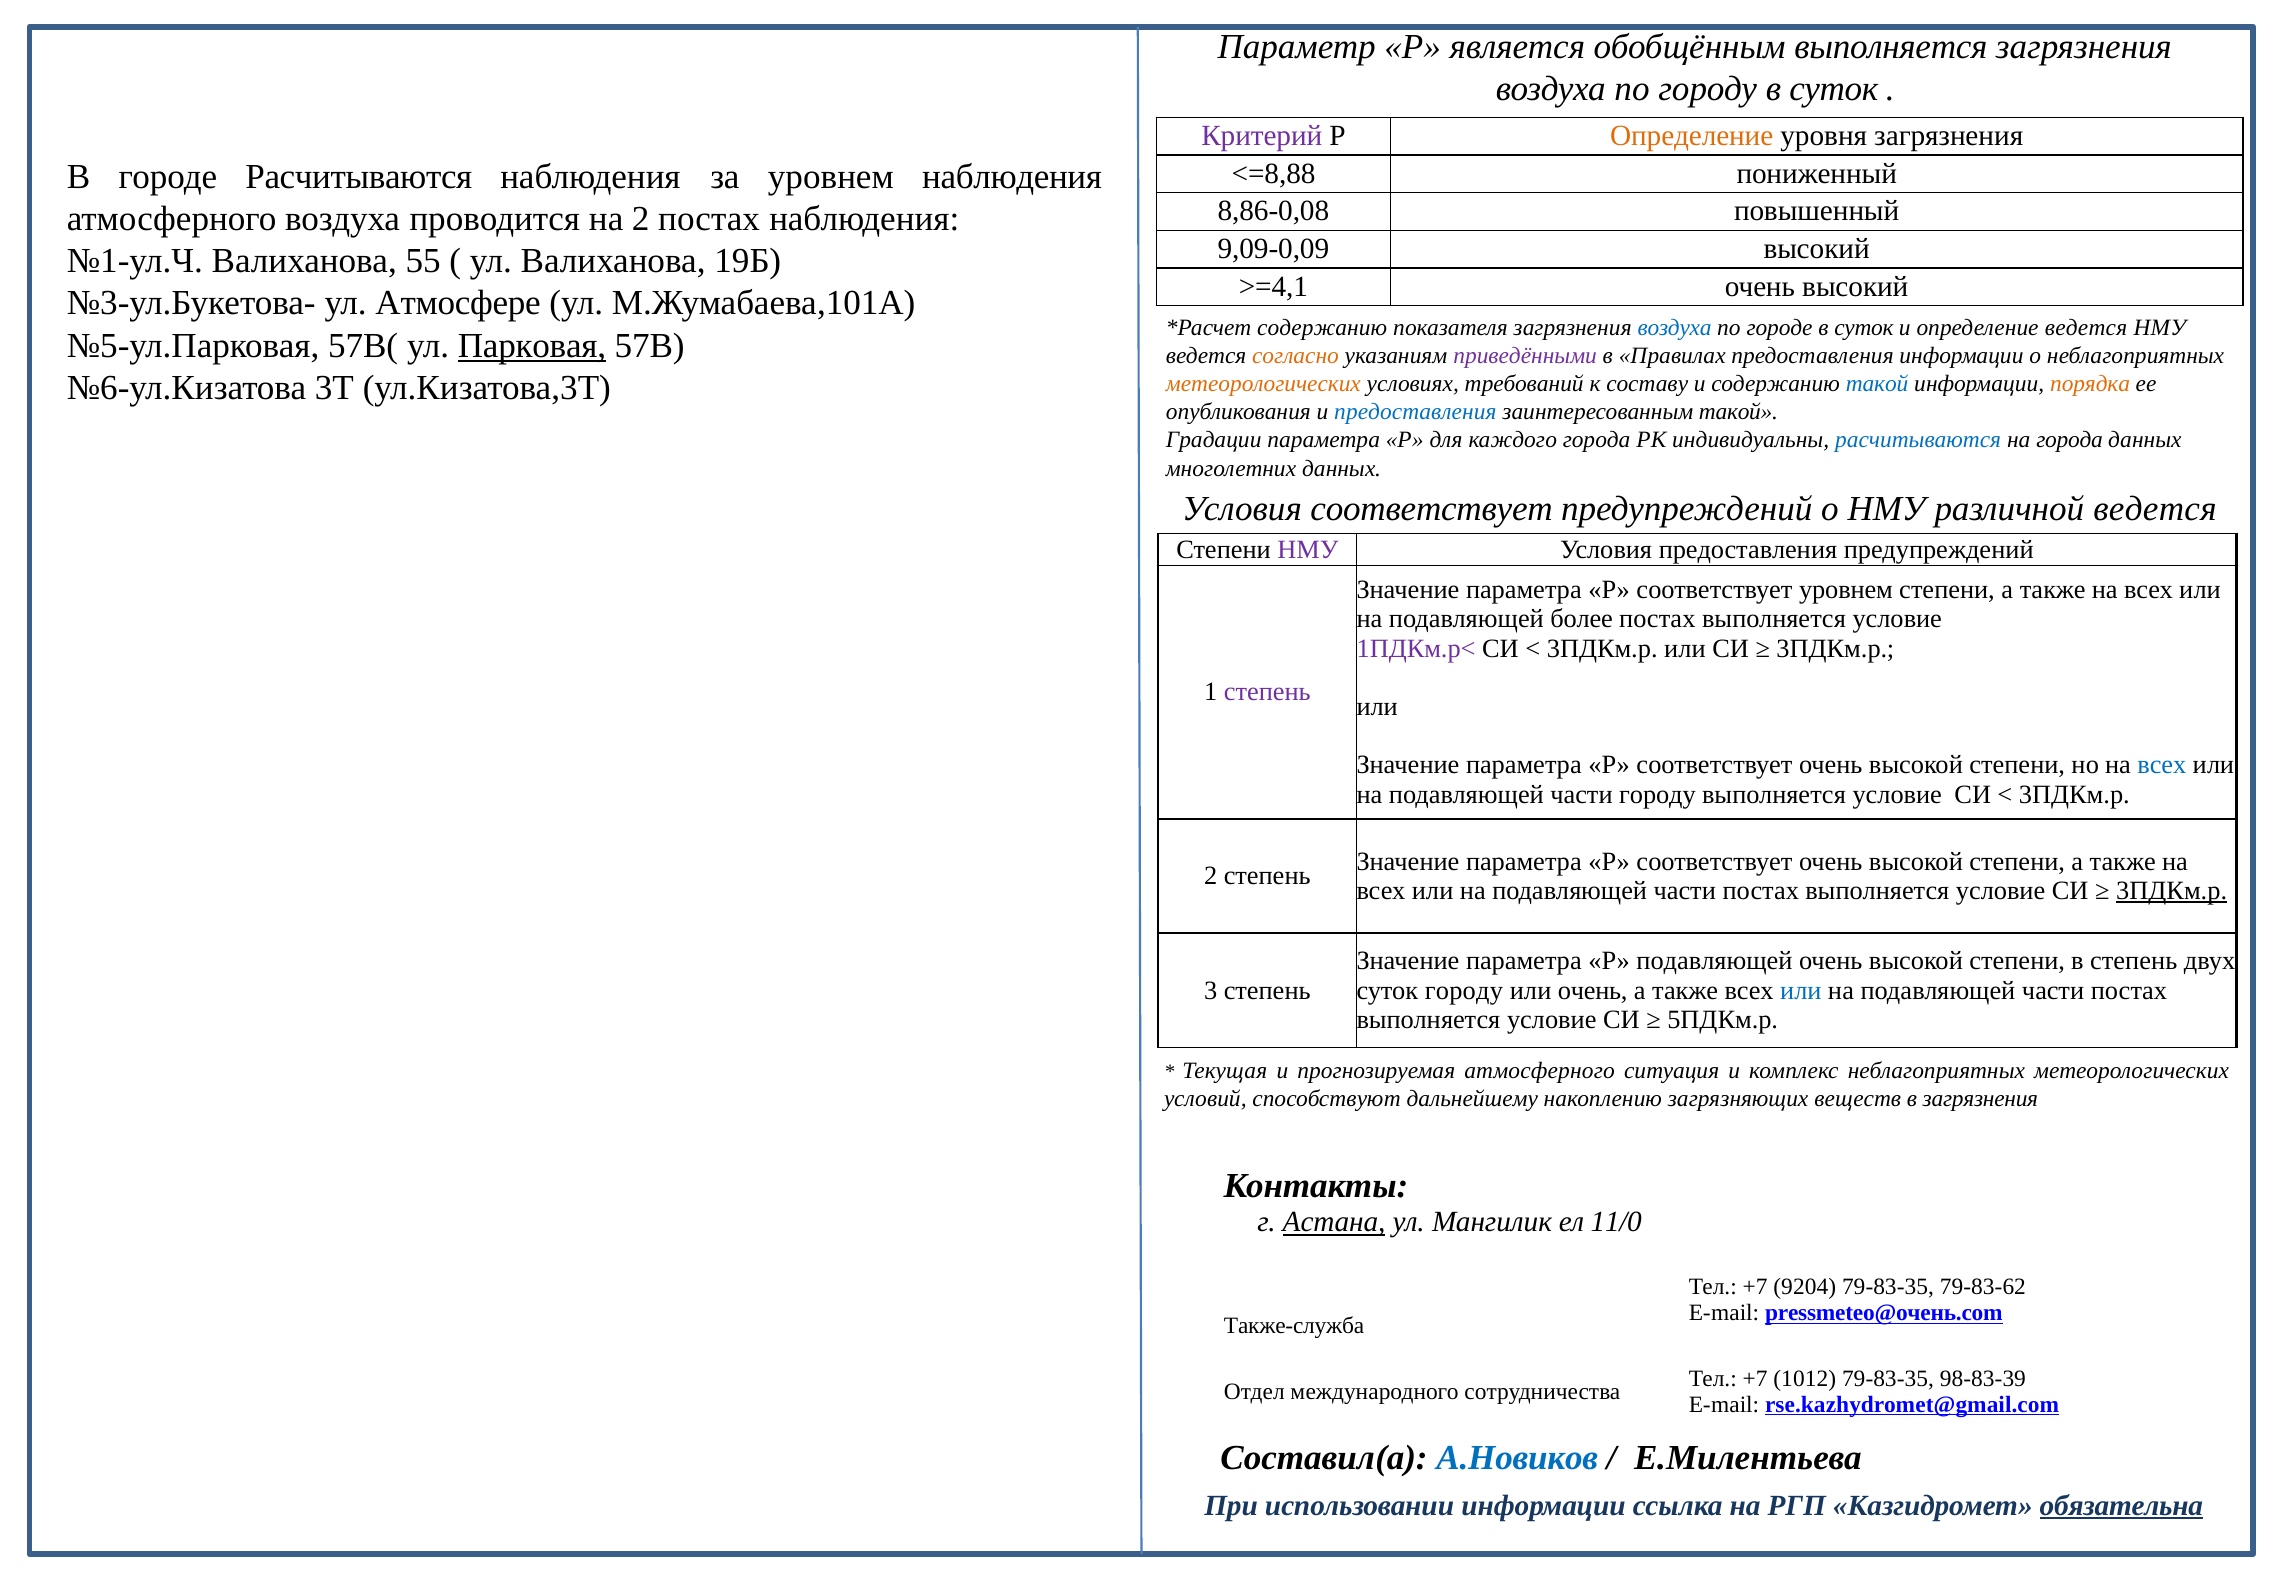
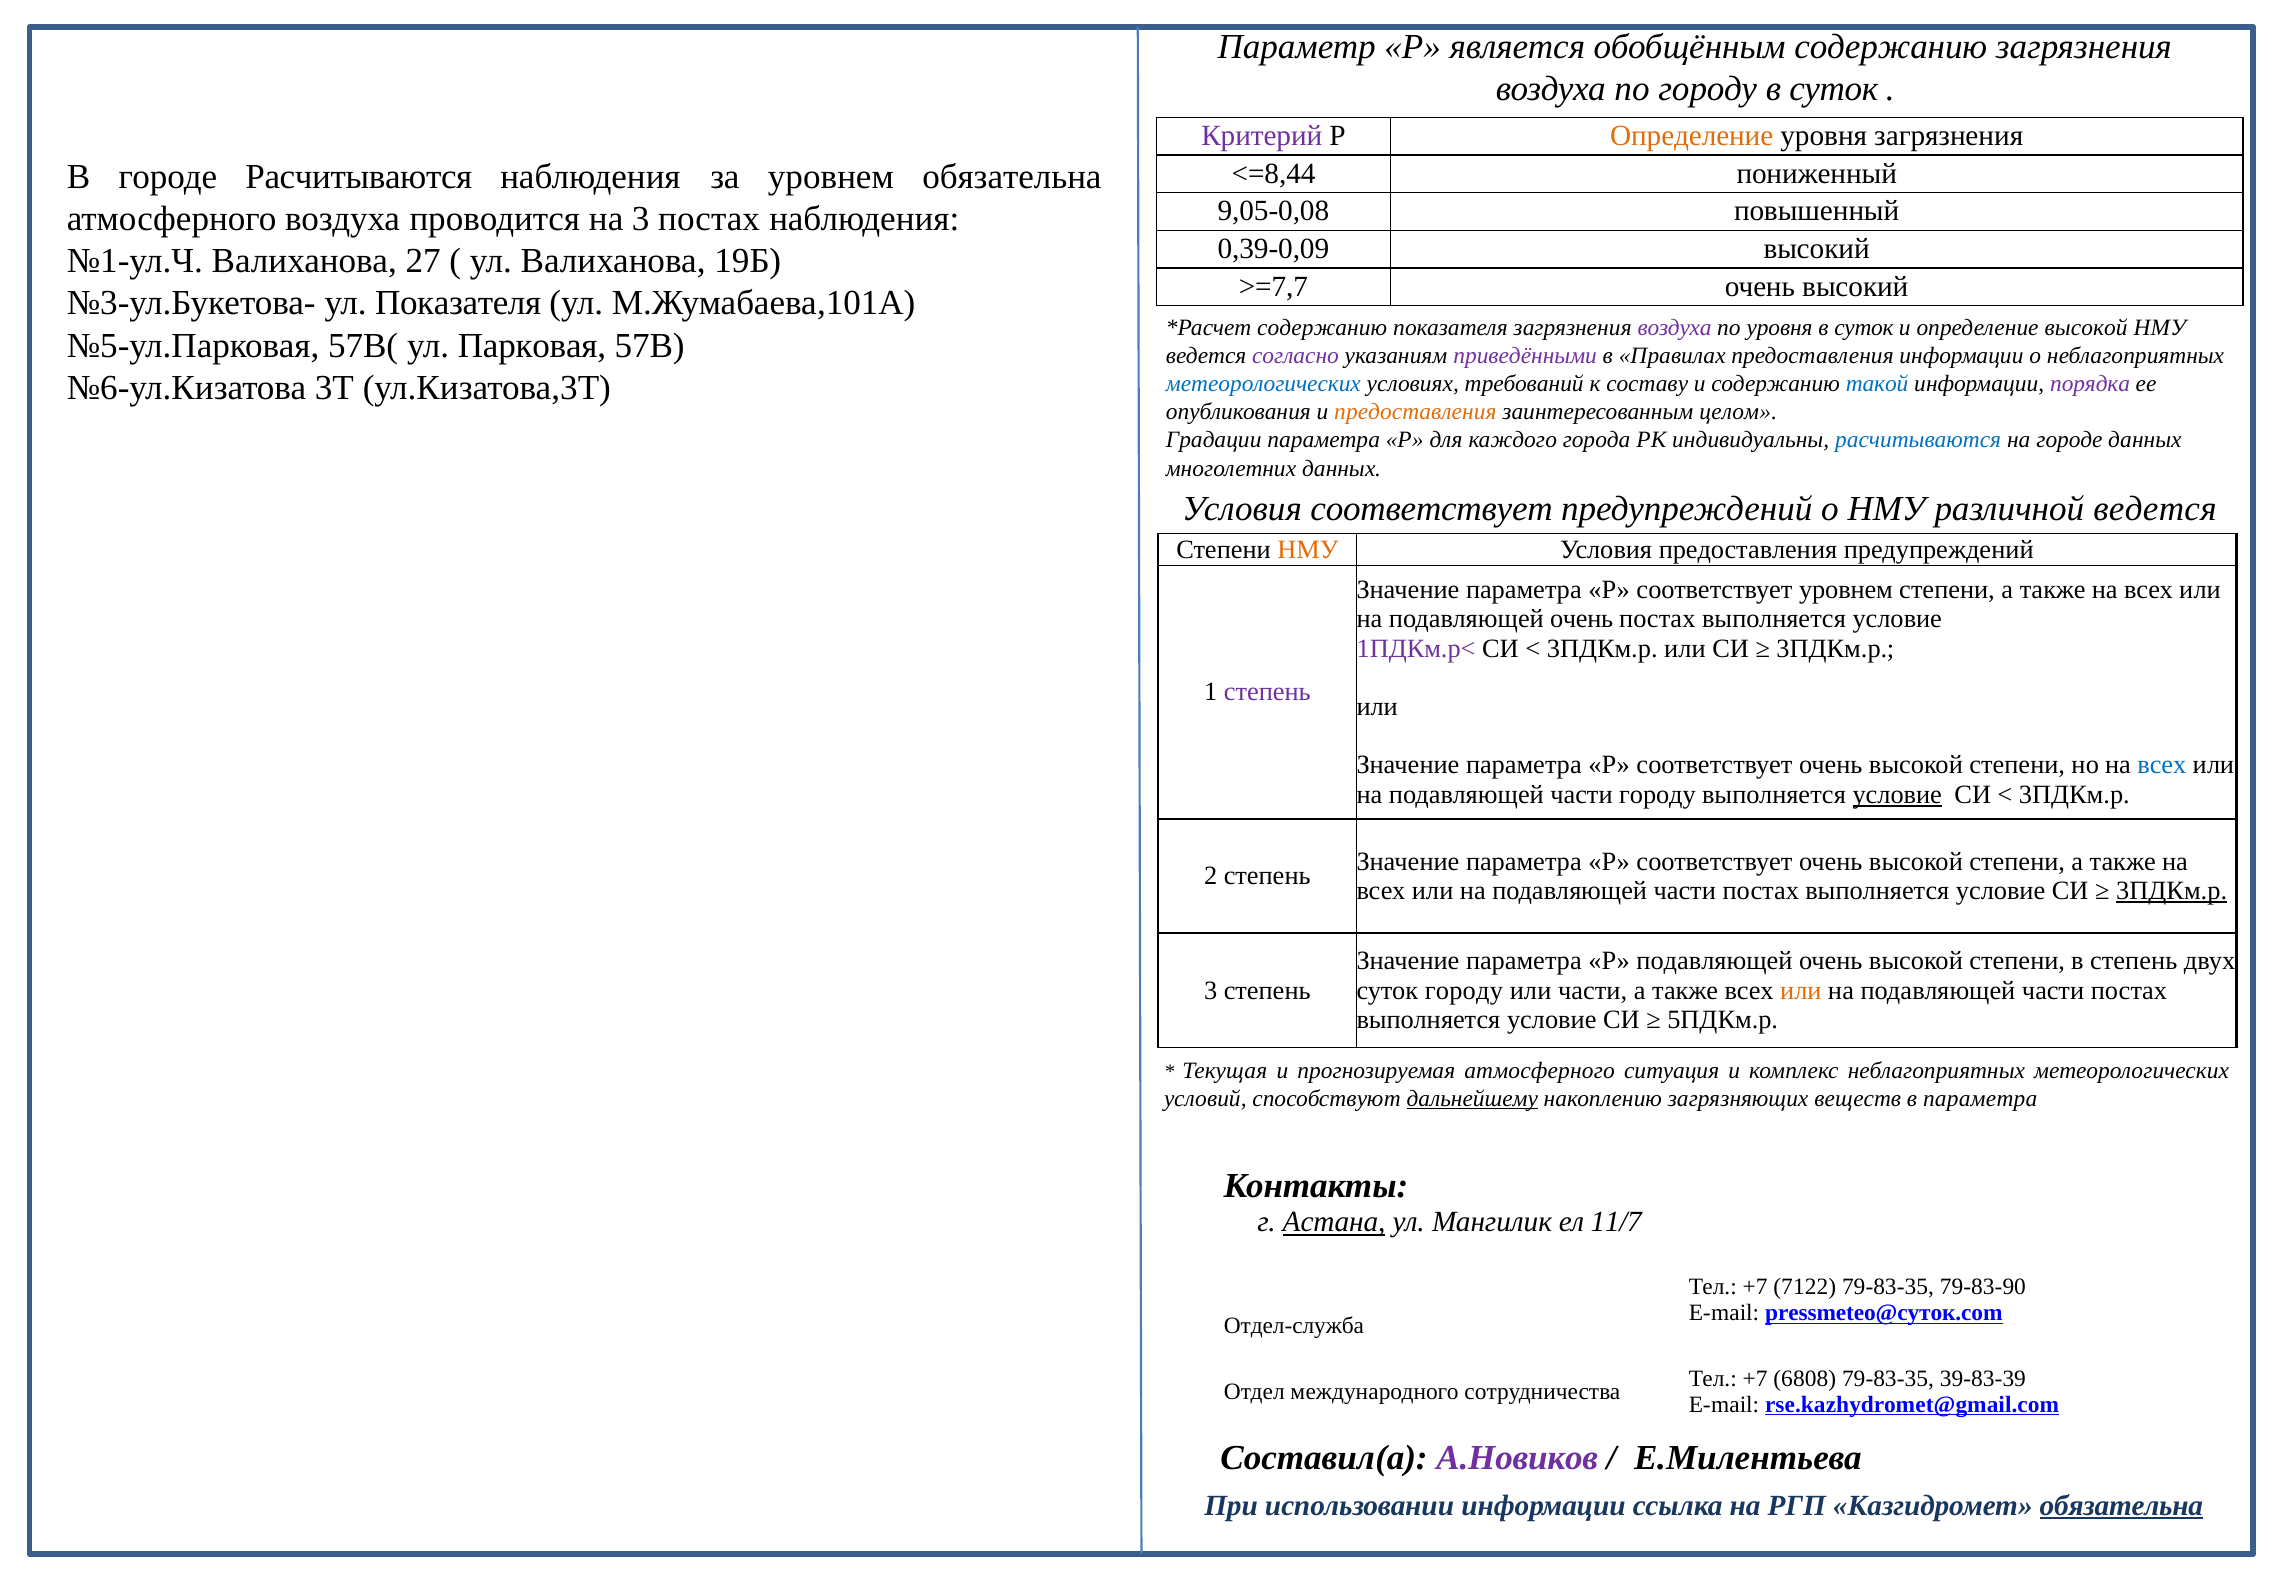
обобщённым выполняется: выполняется -> содержанию
<=8,88: <=8,88 -> <=8,44
уровнем наблюдения: наблюдения -> обязательна
8,86-0,08: 8,86-0,08 -> 9,05-0,08
на 2: 2 -> 3
9,09-0,09: 9,09-0,09 -> 0,39-0,09
55: 55 -> 27
>=4,1: >=4,1 -> >=7,7
ул Атмосфере: Атмосфере -> Показателя
воздуха at (1675, 328) colour: blue -> purple
по городе: городе -> уровня
определение ведется: ведется -> высокой
Парковая underline: present -> none
согласно colour: orange -> purple
метеорологических at (1263, 384) colour: orange -> blue
порядка colour: orange -> purple
предоставления at (1415, 412) colour: blue -> orange
заинтересованным такой: такой -> целом
на города: города -> городе
НМУ at (1308, 549) colour: purple -> orange
на подавляющей более: более -> очень
условие at (1897, 794) underline: none -> present
или очень: очень -> части
или at (1801, 990) colour: blue -> orange
дальнейшему underline: none -> present
в загрязнения: загрязнения -> параметра
11/0: 11/0 -> 11/7
9204: 9204 -> 7122
79-83-62: 79-83-62 -> 79-83-90
pressmeteo@очень.com: pressmeteo@очень.com -> pressmeteo@суток.com
Также-служба: Также-служба -> Отдел-служба
1012: 1012 -> 6808
98-83-39: 98-83-39 -> 39-83-39
А.Новиков colour: blue -> purple
